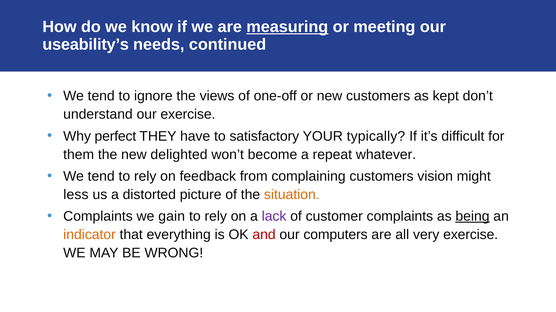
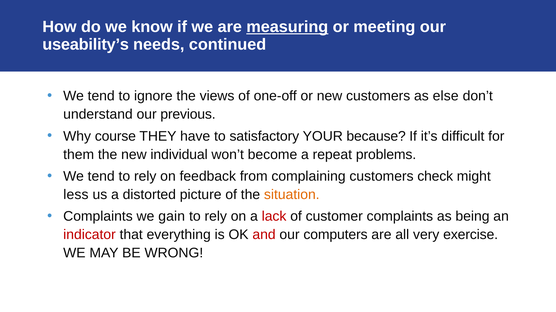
kept: kept -> else
our exercise: exercise -> previous
perfect: perfect -> course
typically: typically -> because
delighted: delighted -> individual
whatever: whatever -> problems
vision: vision -> check
lack colour: purple -> red
being underline: present -> none
indicator colour: orange -> red
